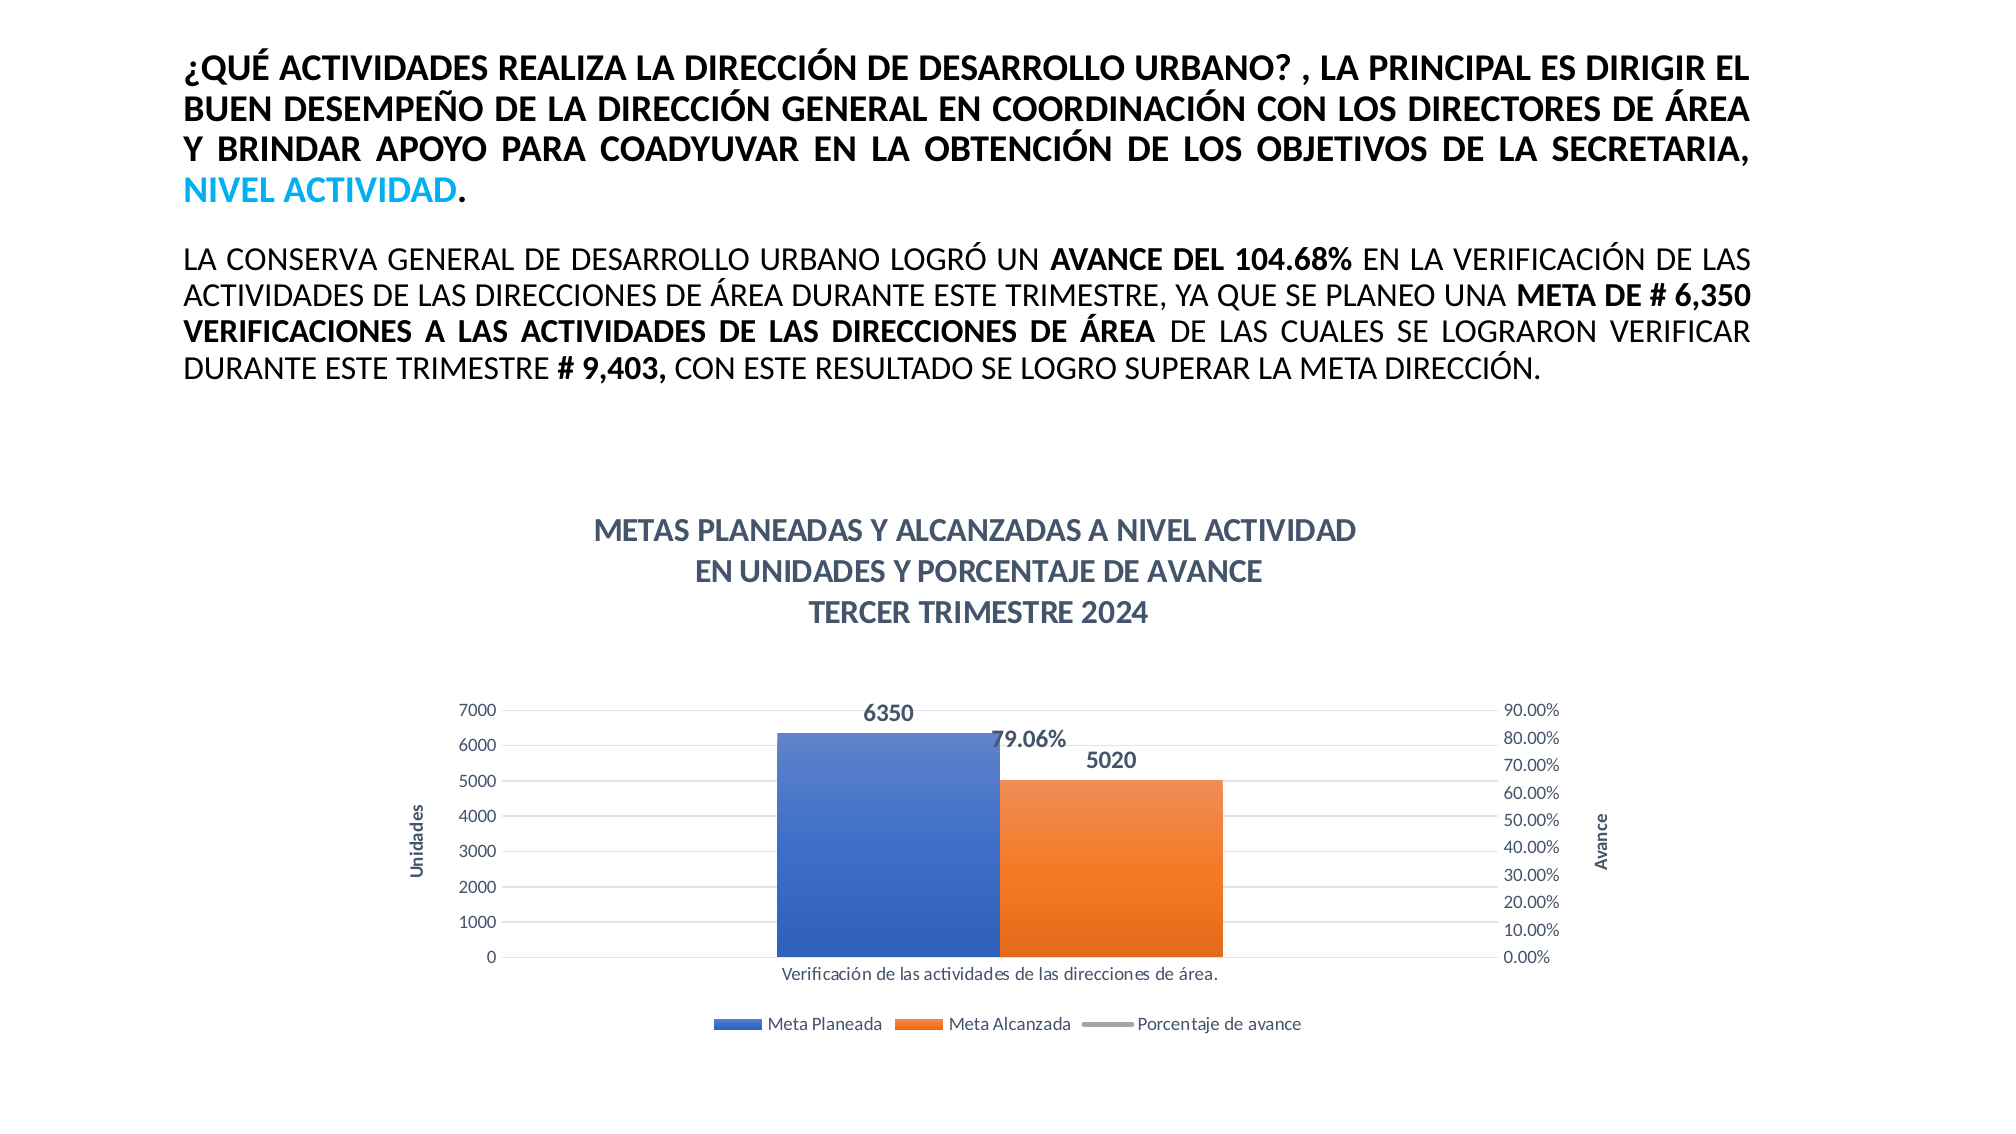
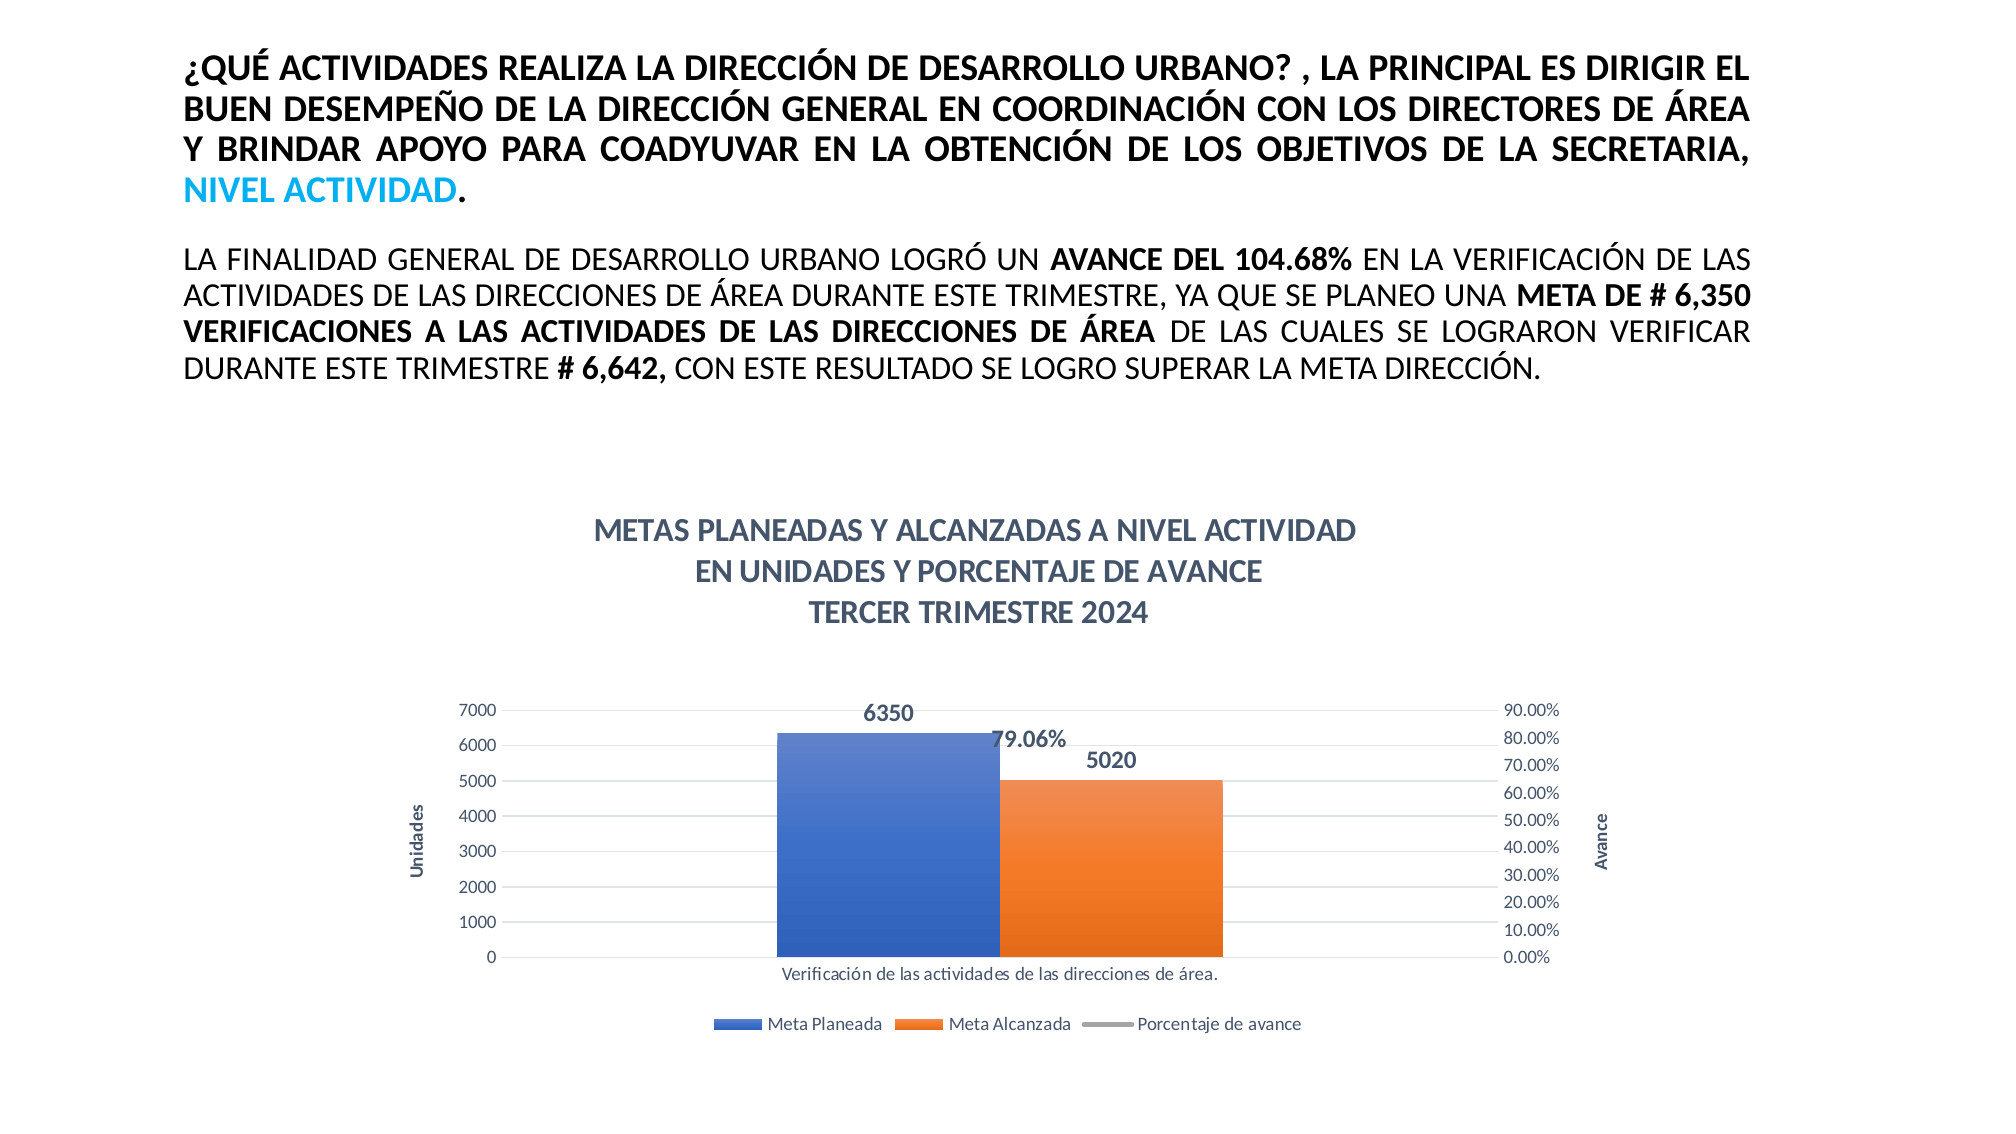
CONSERVA: CONSERVA -> FINALIDAD
9,403: 9,403 -> 6,642
